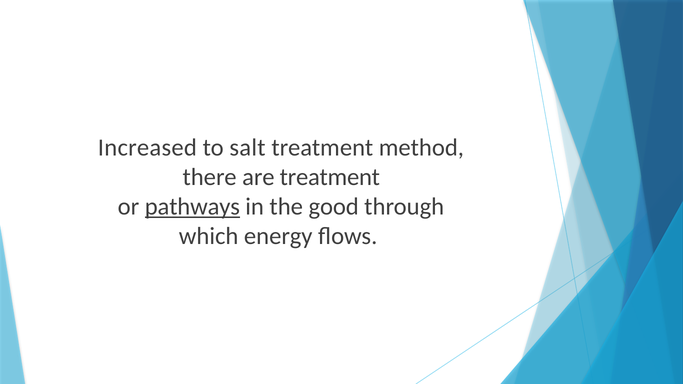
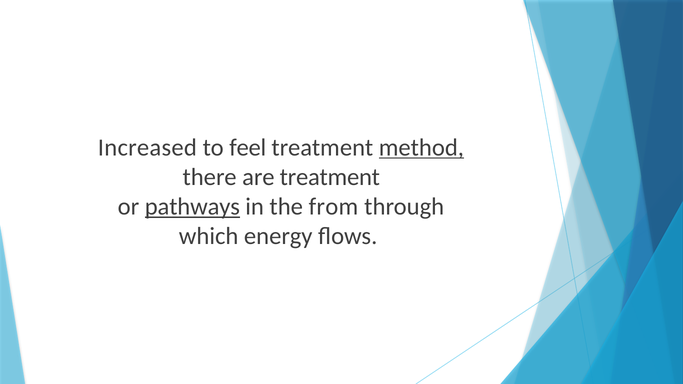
salt: salt -> feel
method underline: none -> present
good: good -> from
